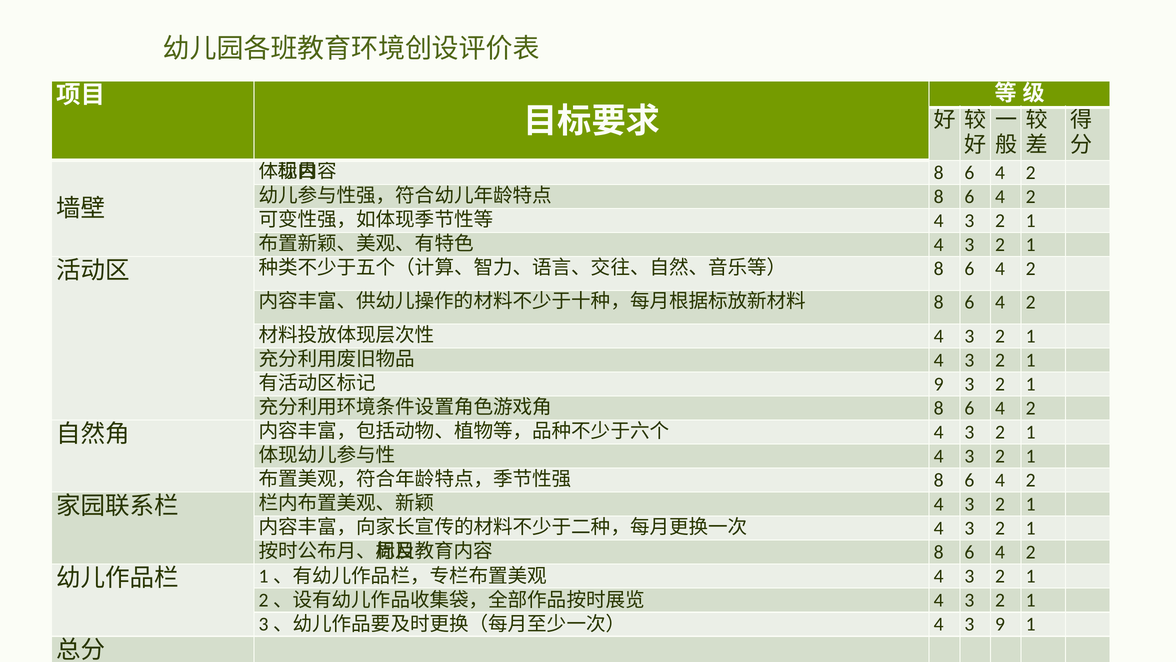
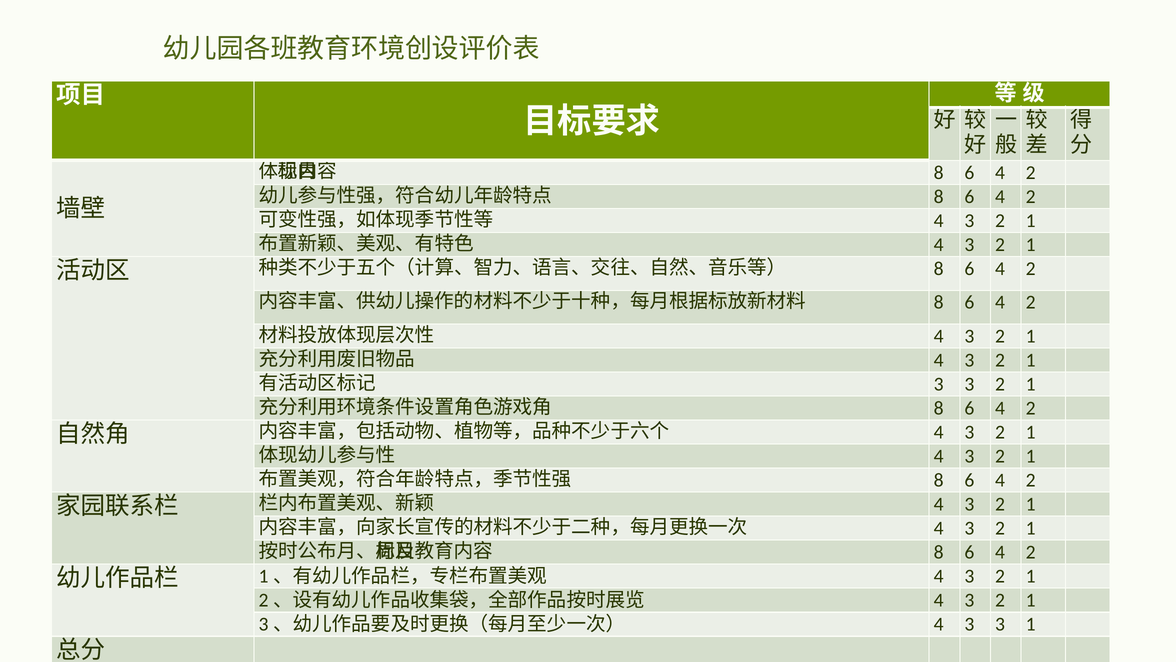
9 at (939, 384): 9 -> 3
4 3 9: 9 -> 3
